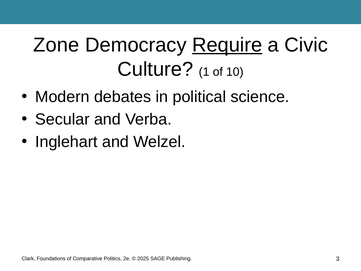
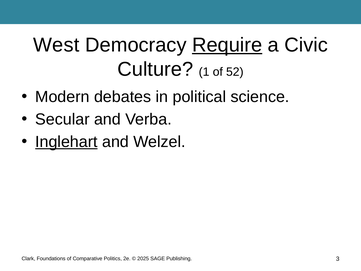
Zone: Zone -> West
10: 10 -> 52
Inglehart underline: none -> present
